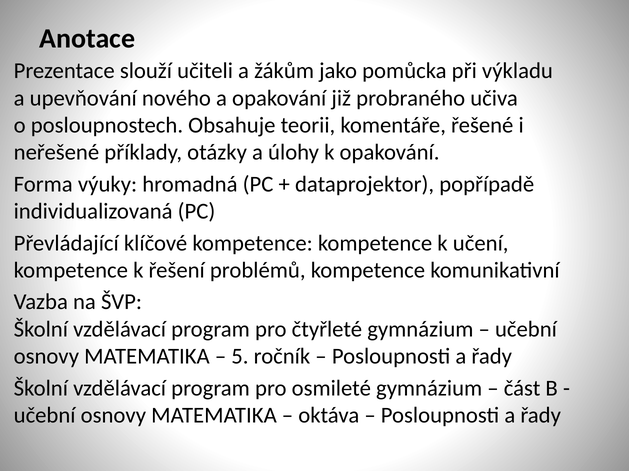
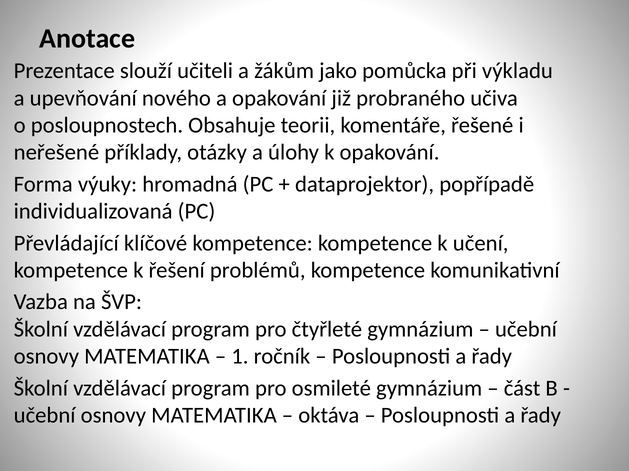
5: 5 -> 1
